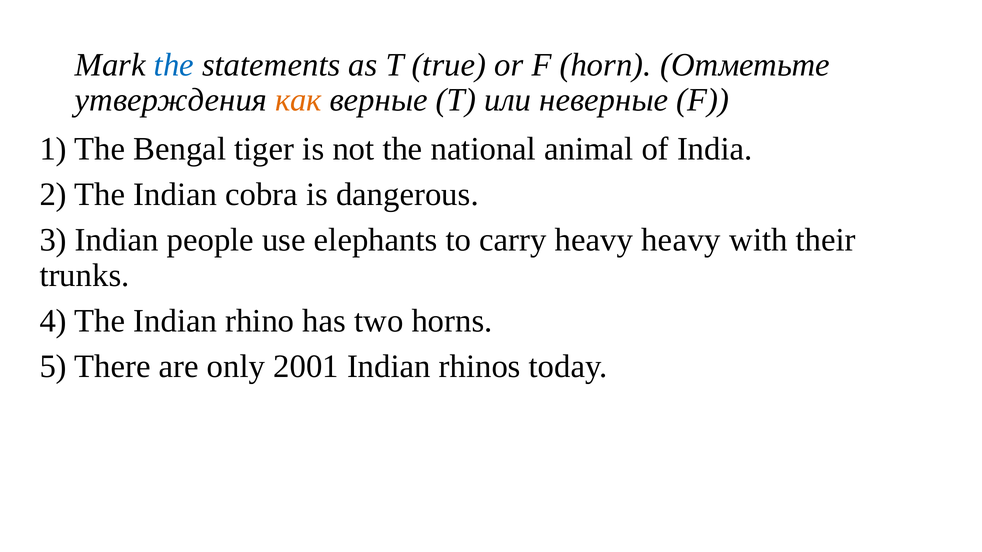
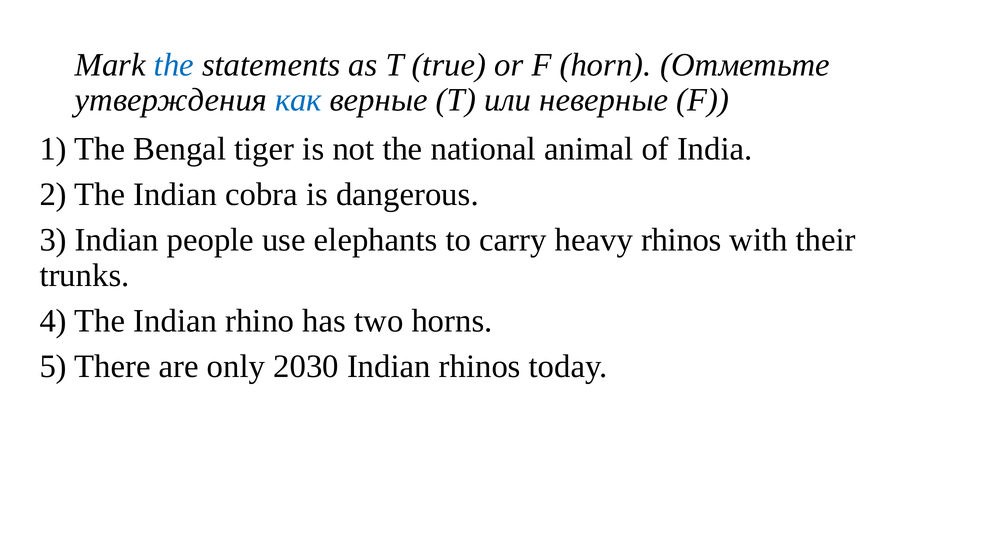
как colour: orange -> blue
heavy heavy: heavy -> rhinos
2001: 2001 -> 2030
